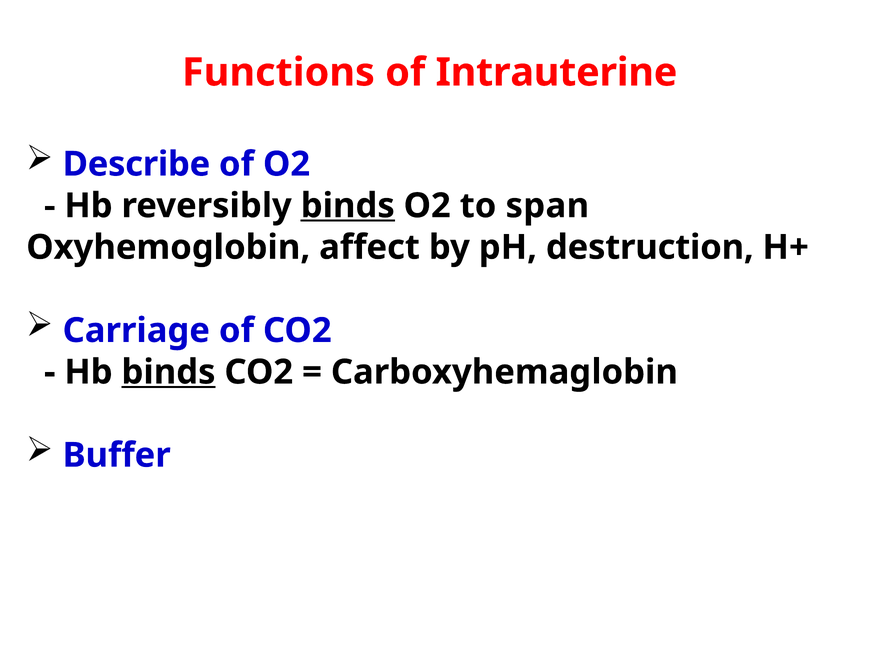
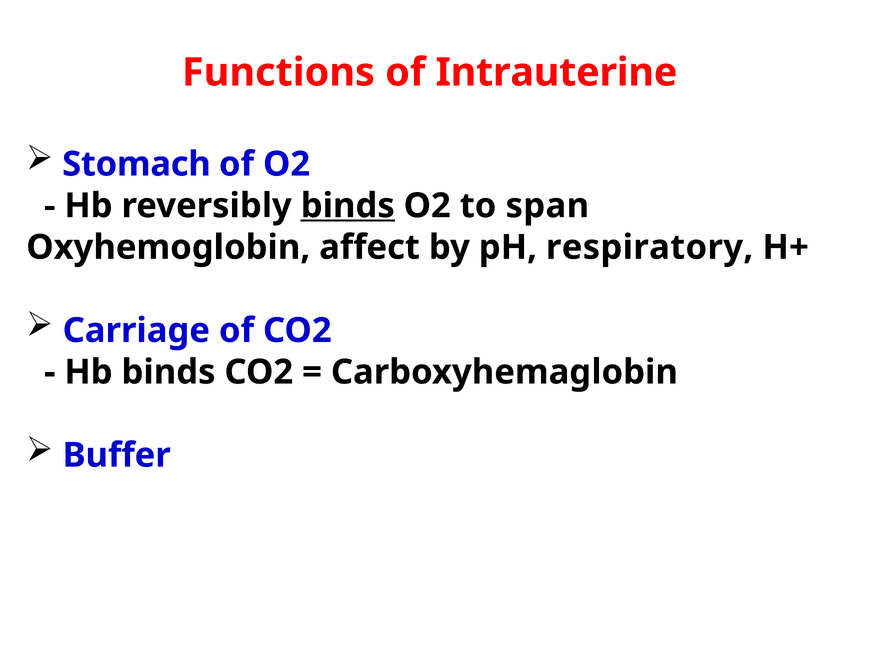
Describe: Describe -> Stomach
destruction: destruction -> respiratory
binds at (169, 372) underline: present -> none
